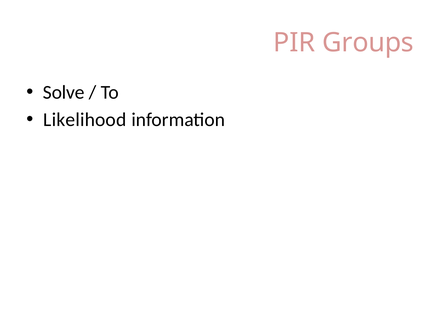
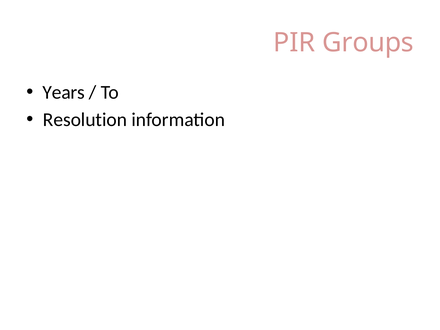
Solve: Solve -> Years
Likelihood: Likelihood -> Resolution
